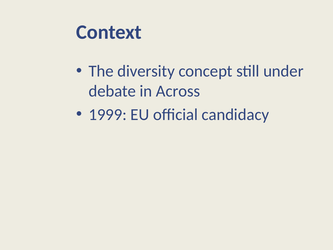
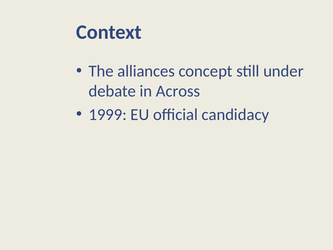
diversity: diversity -> alliances
